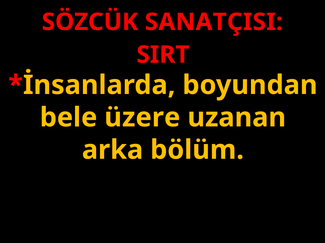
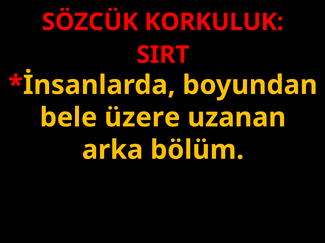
SANATÇISI: SANATÇISI -> KORKULUK
